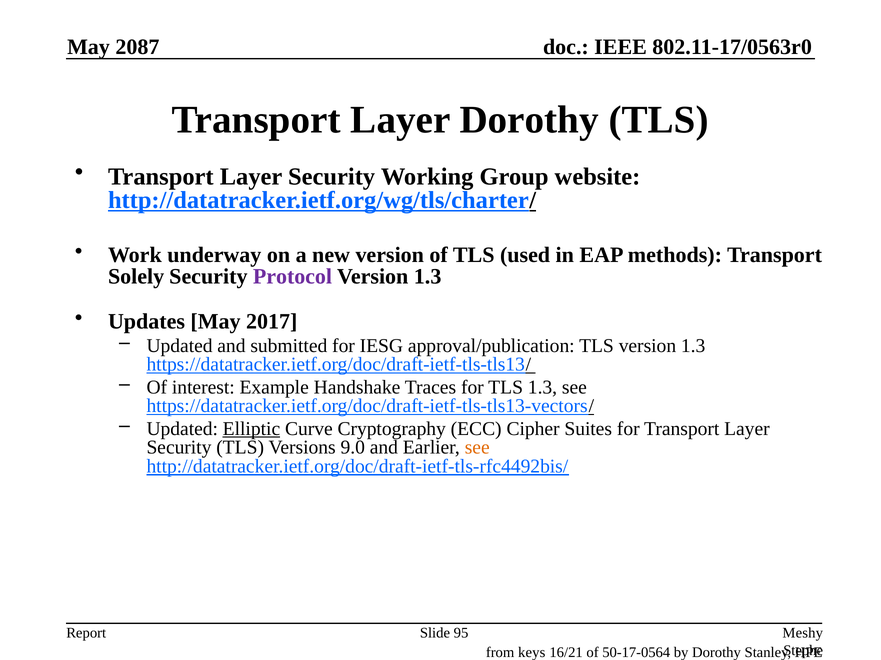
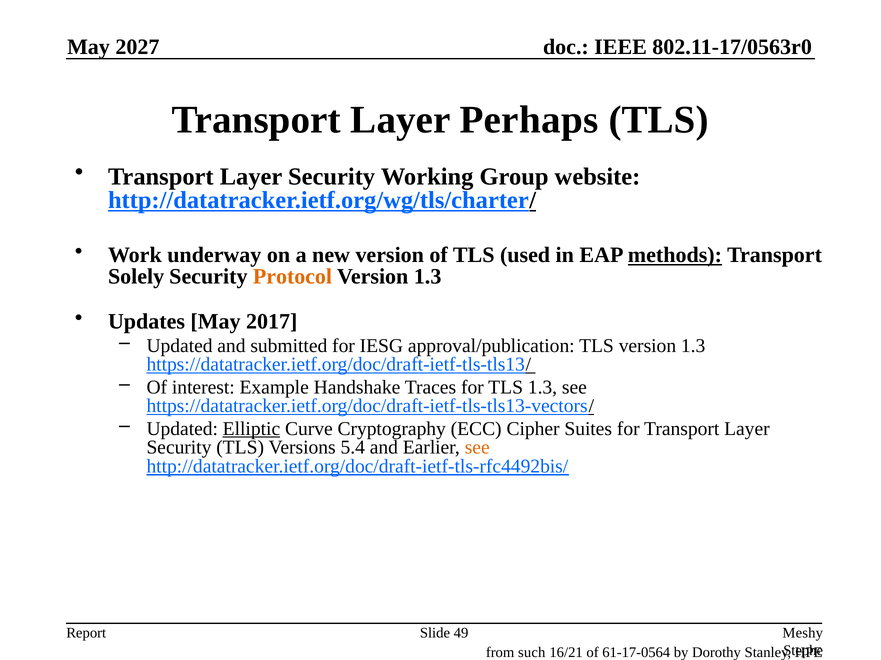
2087: 2087 -> 2027
Layer Dorothy: Dorothy -> Perhaps
methods underline: none -> present
Protocol colour: purple -> orange
9.0: 9.0 -> 5.4
95: 95 -> 49
keys: keys -> such
50-17-0564: 50-17-0564 -> 61-17-0564
